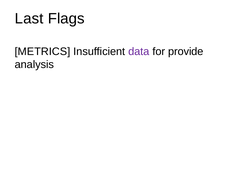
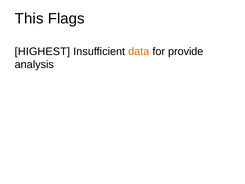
Last: Last -> This
METRICS: METRICS -> HIGHEST
data colour: purple -> orange
